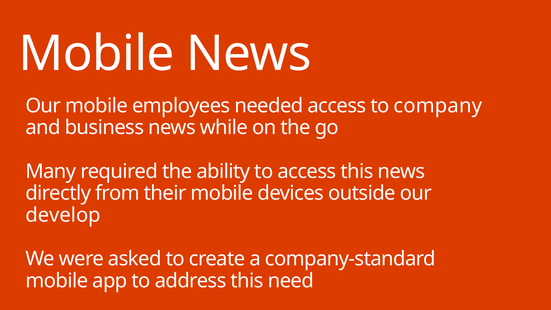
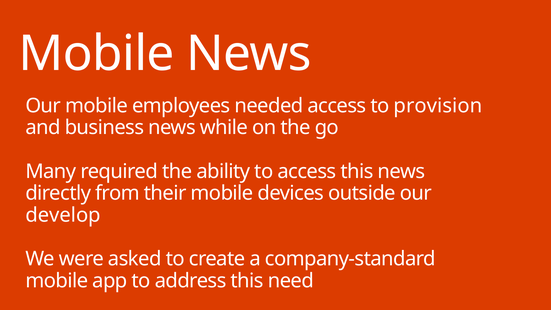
company: company -> provision
